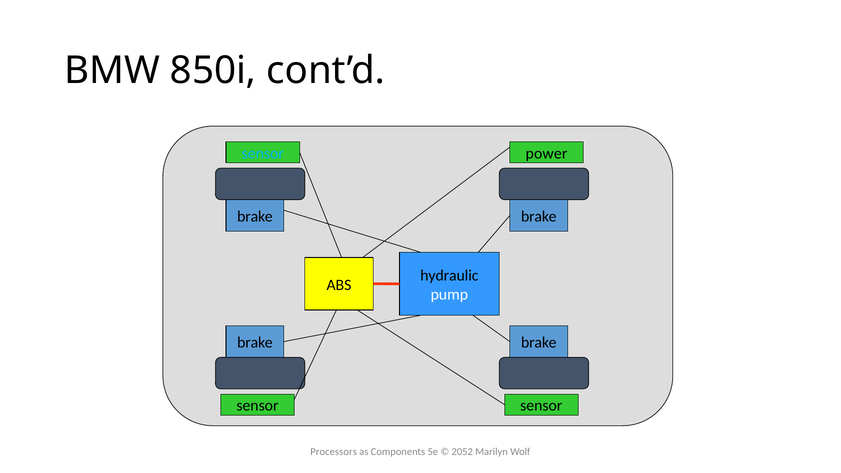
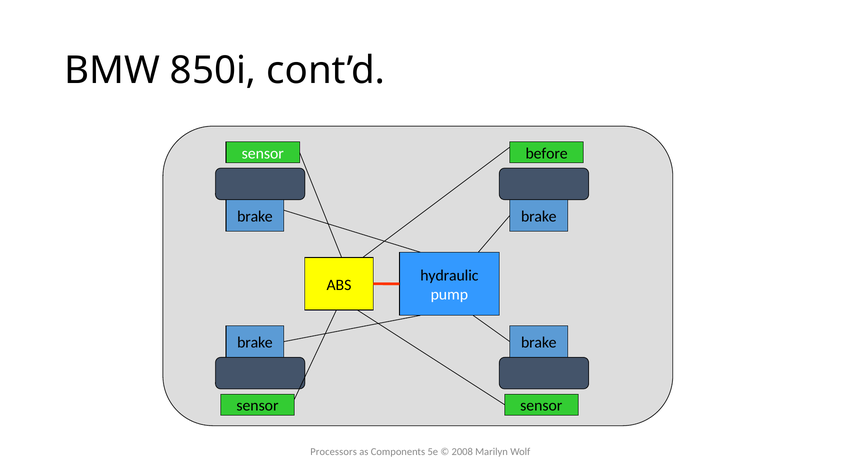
sensor at (263, 154) colour: light blue -> white
power: power -> before
2052: 2052 -> 2008
